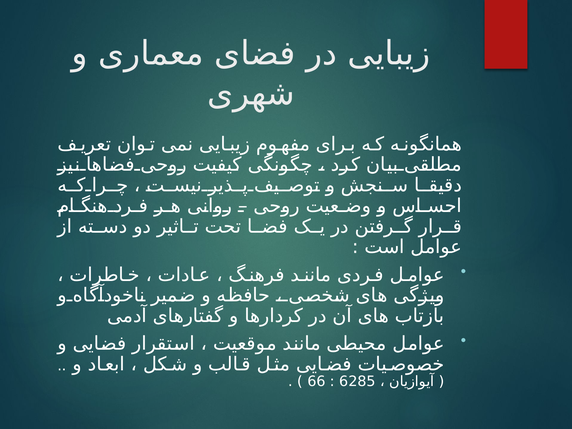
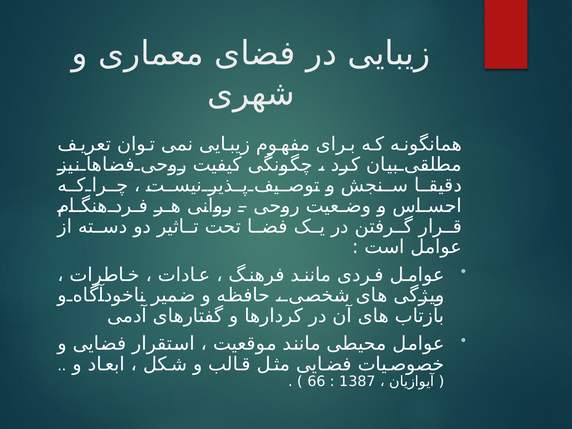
6285: 6285 -> 1387
